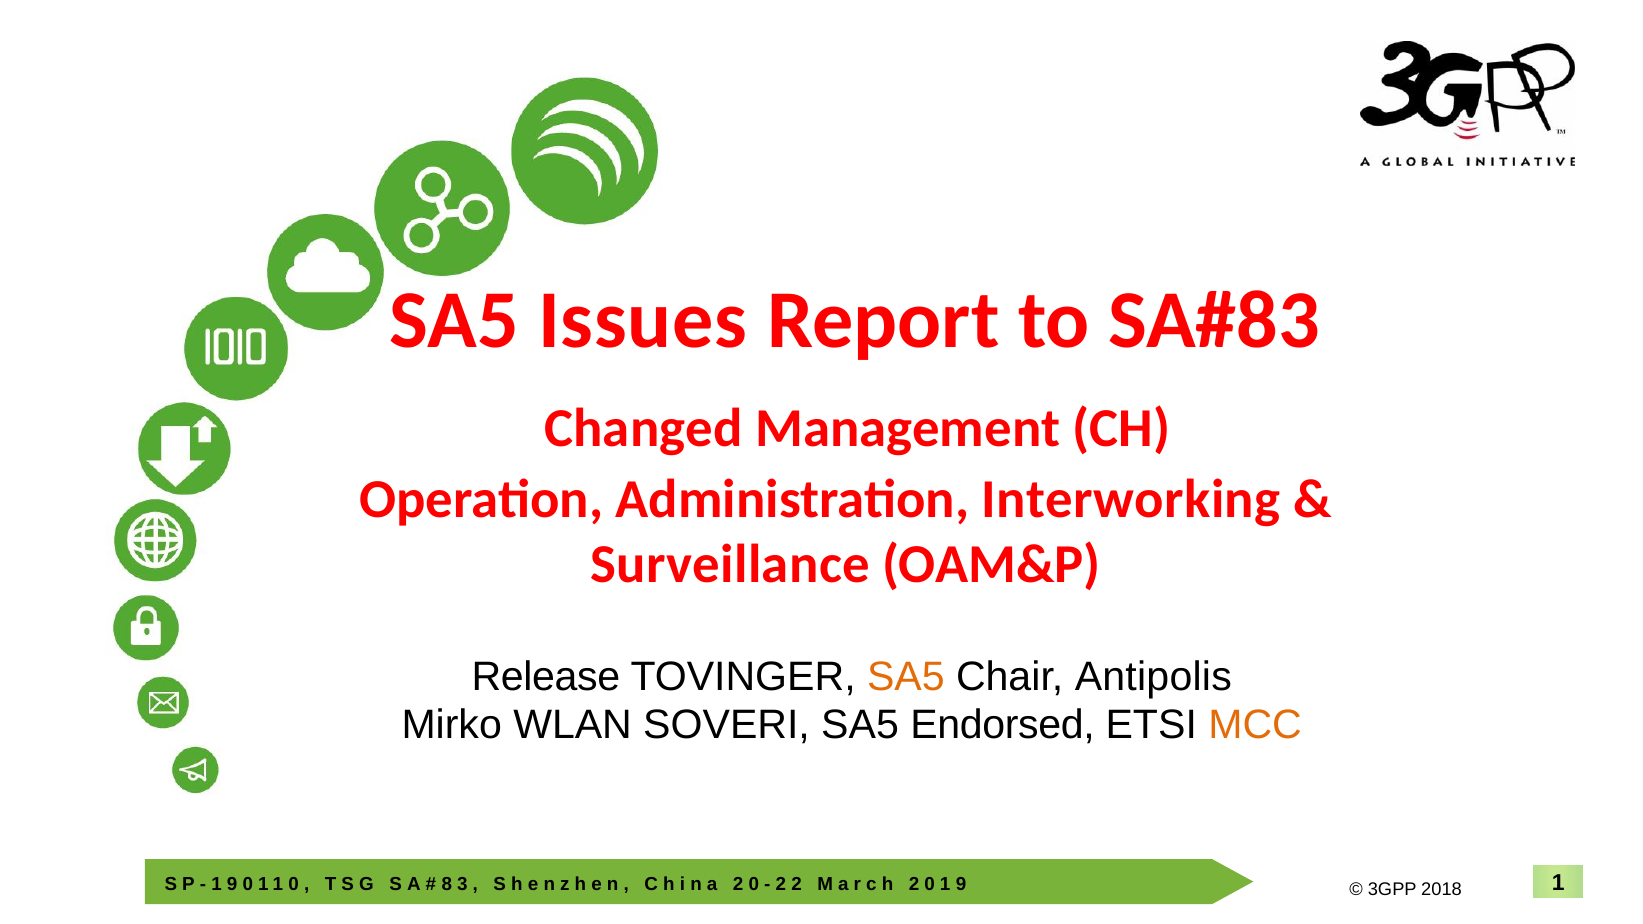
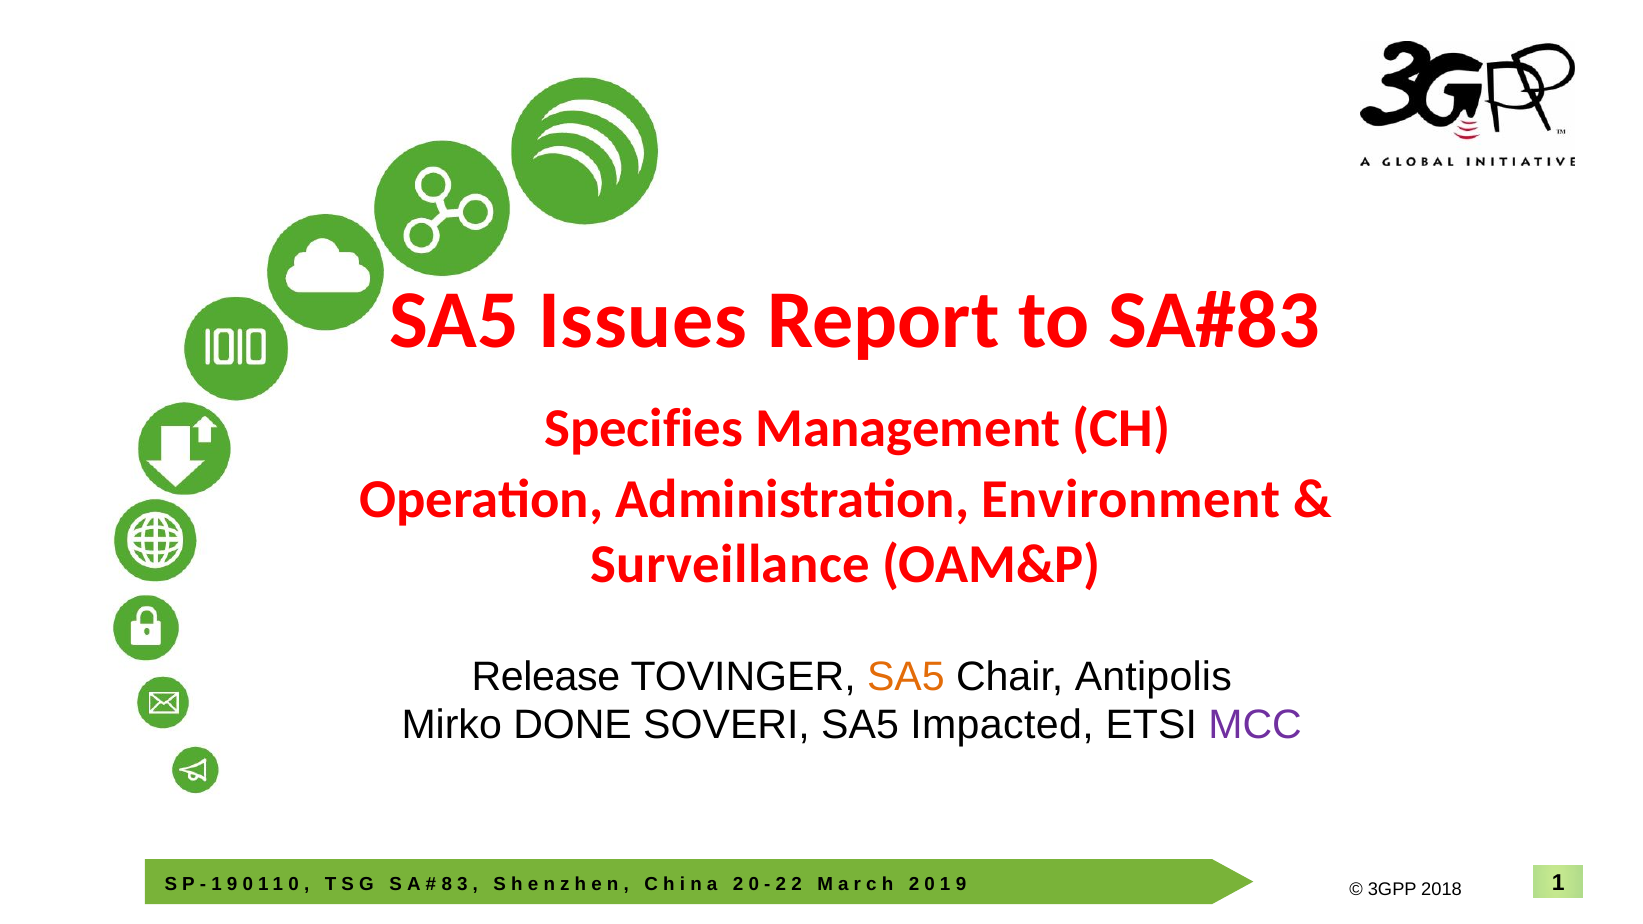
Changed: Changed -> Specifies
Interworking: Interworking -> Environment
WLAN: WLAN -> DONE
Endorsed: Endorsed -> Impacted
MCC colour: orange -> purple
